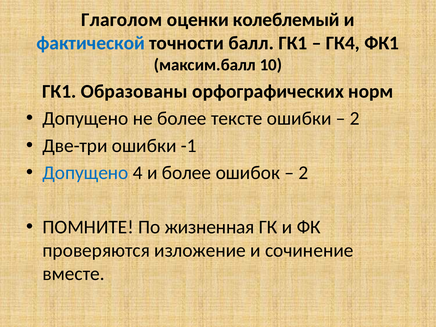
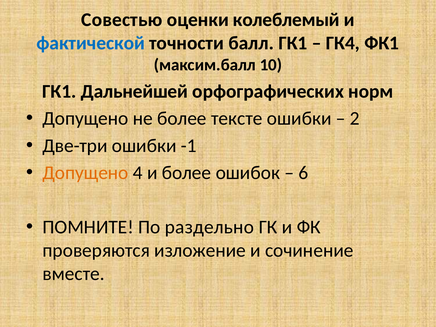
Глаголом: Глаголом -> Совестью
Образованы: Образованы -> Дальнейшей
Допущено at (86, 173) colour: blue -> orange
2 at (303, 173): 2 -> 6
жизненная: жизненная -> раздельно
